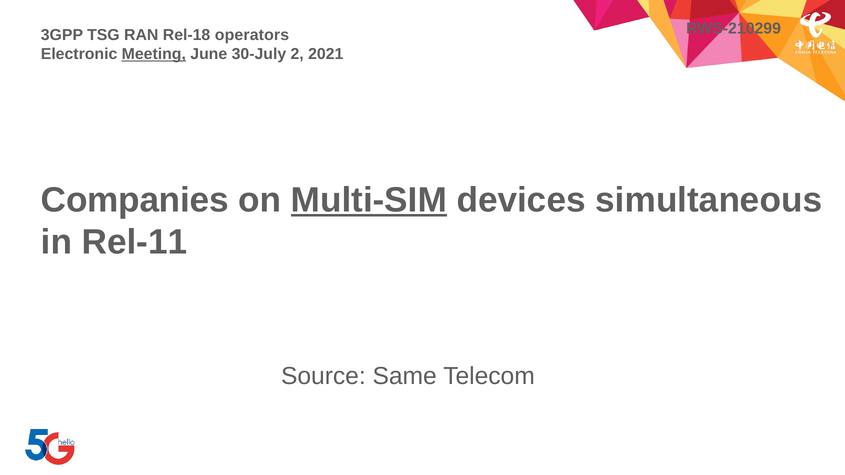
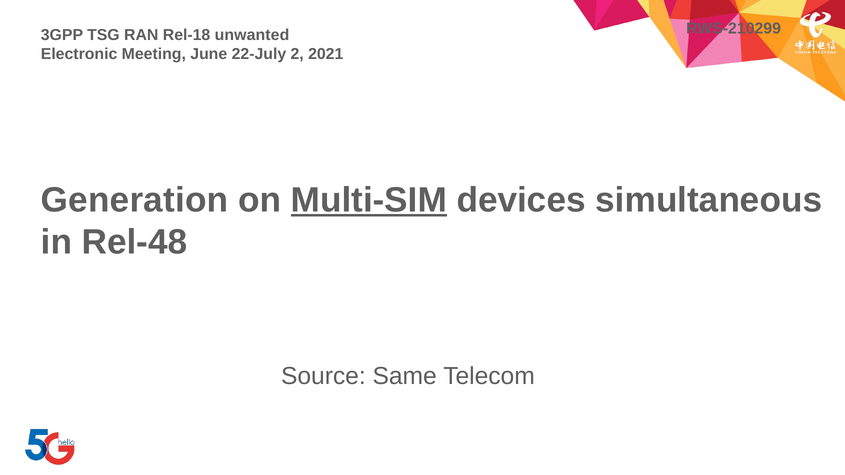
operators: operators -> unwanted
Meeting underline: present -> none
30-July: 30-July -> 22-July
Companies: Companies -> Generation
Rel-11: Rel-11 -> Rel-48
